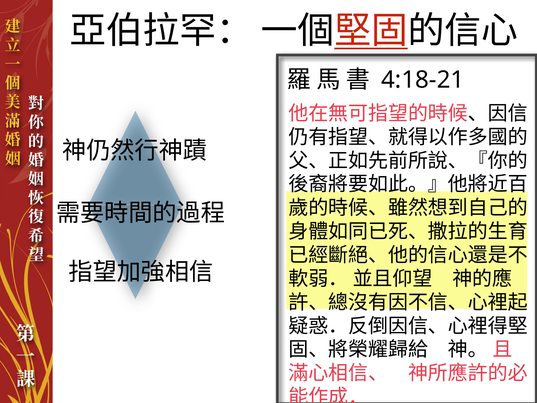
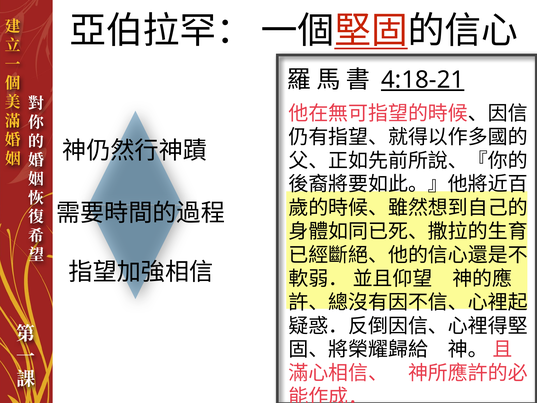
4:18-21 underline: none -> present
